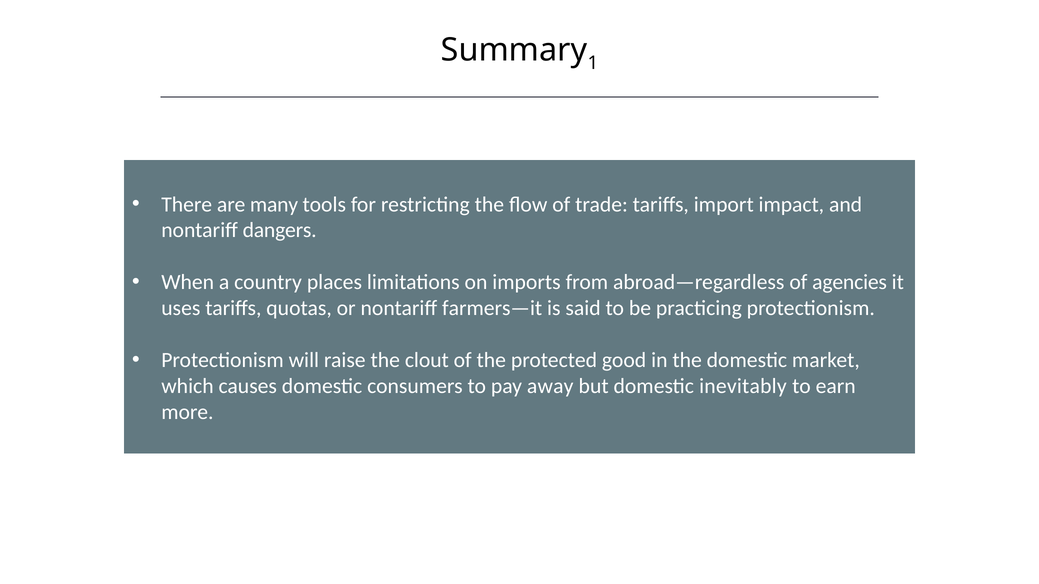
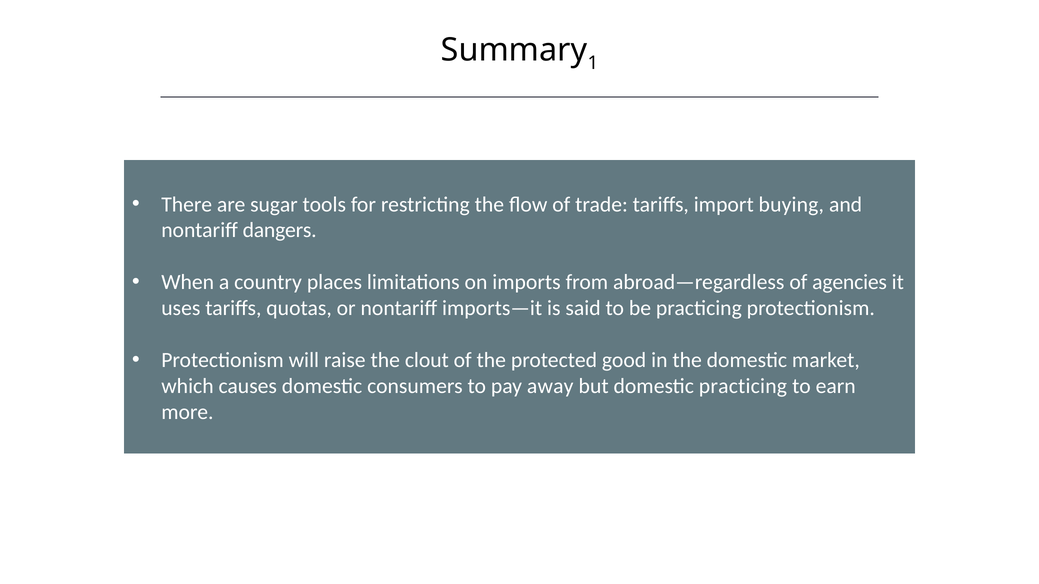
many: many -> sugar
impact: impact -> buying
farmers—it: farmers—it -> imports—it
domestic inevitably: inevitably -> practicing
